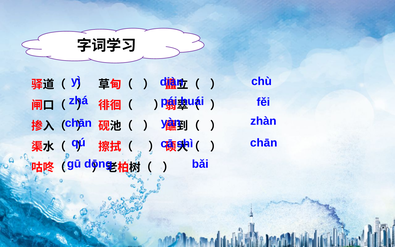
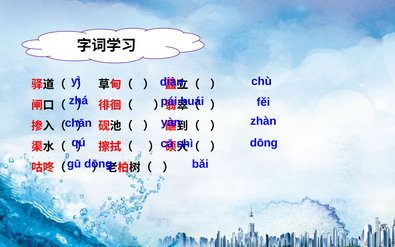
chān at (264, 143): chān -> dōnɡ
